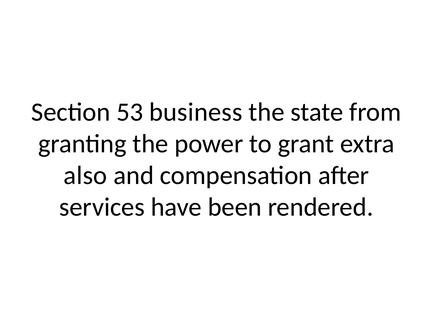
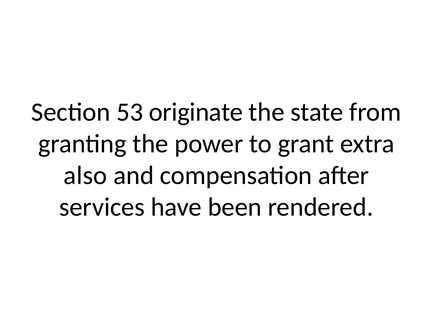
business: business -> originate
